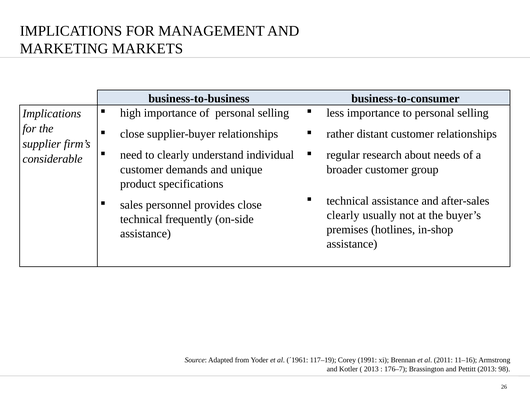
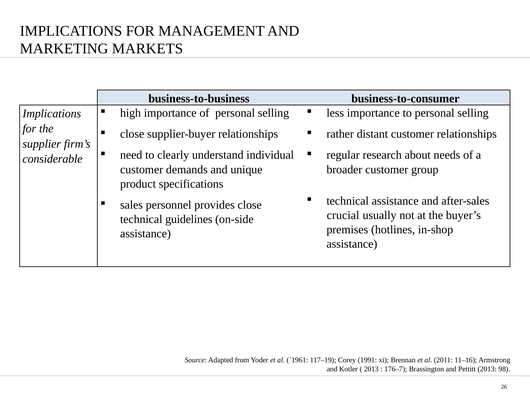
clearly at (343, 215): clearly -> crucial
frequently: frequently -> guidelines
